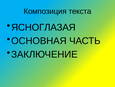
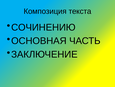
ЯСНОГЛАЗАЯ: ЯСНОГЛАЗАЯ -> СОЧИНЕНИЮ
